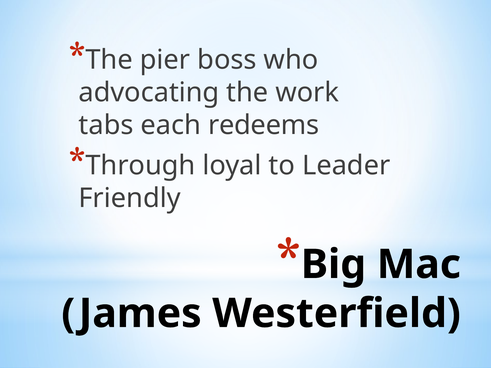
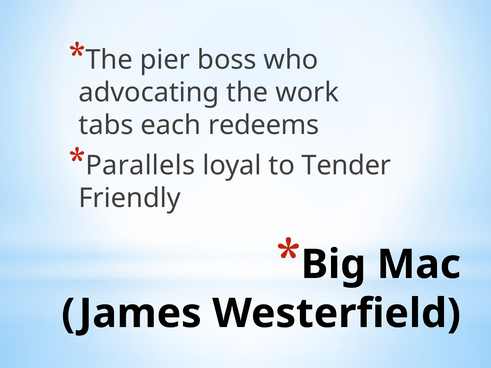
Through: Through -> Parallels
Leader: Leader -> Tender
